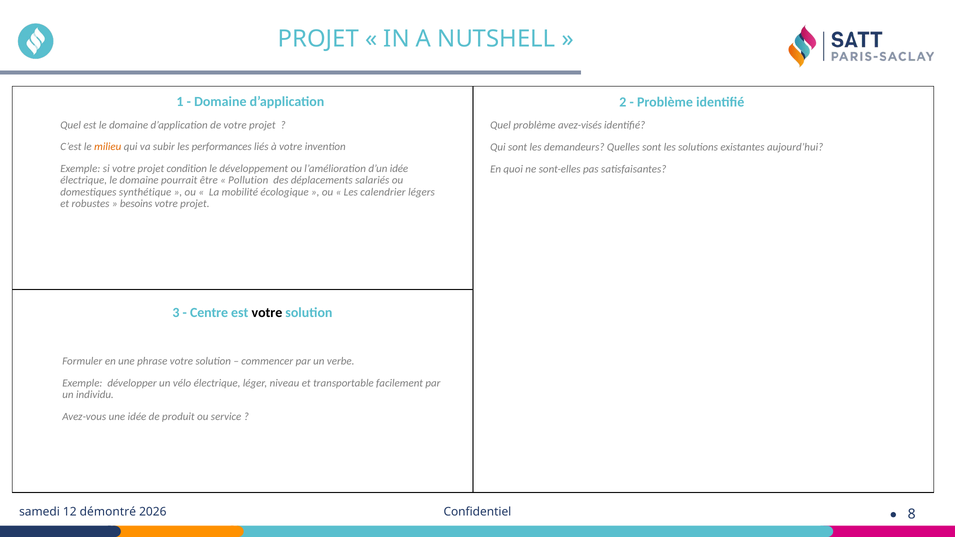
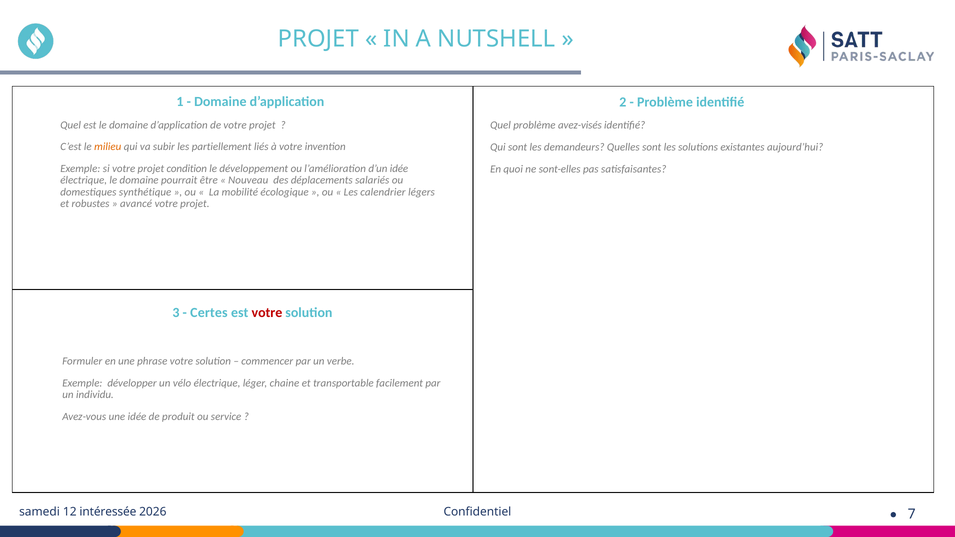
performances: performances -> partiellement
Pollution: Pollution -> Nouveau
besoins: besoins -> avancé
Centre: Centre -> Certes
votre at (267, 313) colour: black -> red
niveau: niveau -> chaine
démontré: démontré -> intéressée
8: 8 -> 7
